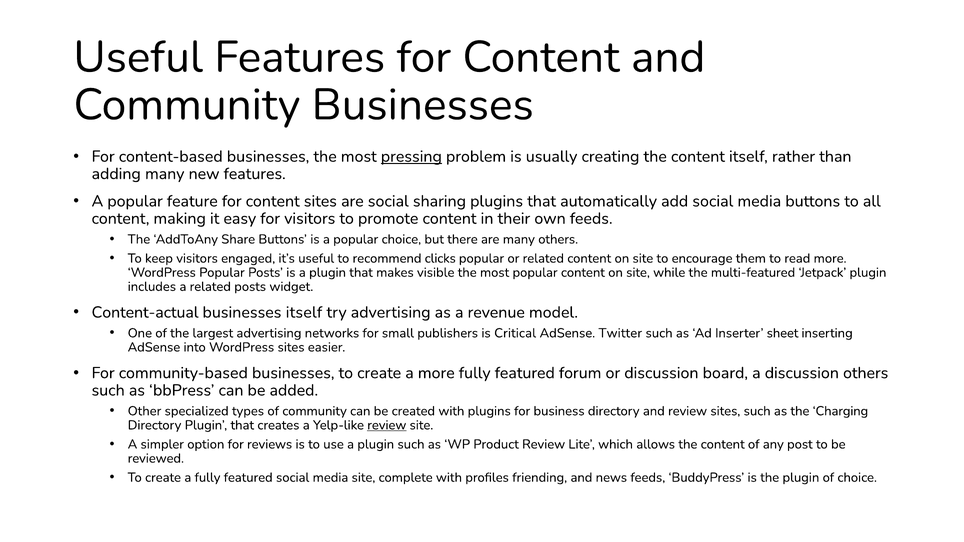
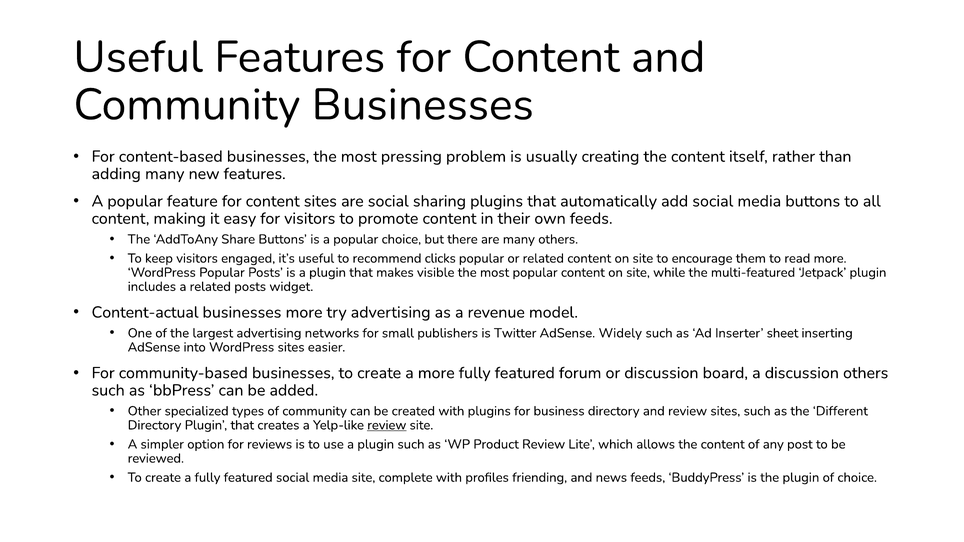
pressing underline: present -> none
businesses itself: itself -> more
Critical: Critical -> Twitter
Twitter: Twitter -> Widely
Charging: Charging -> Different
